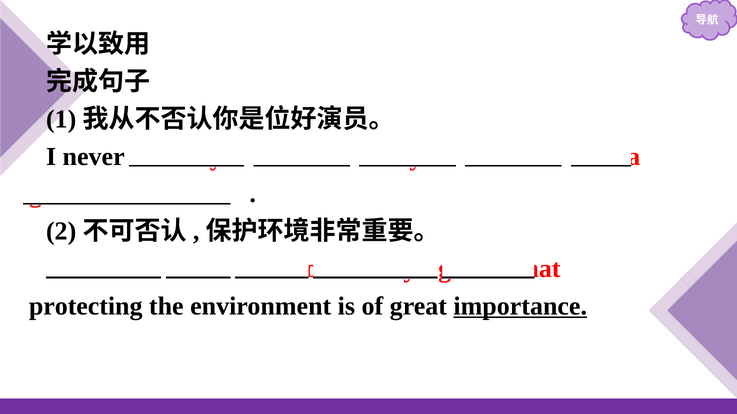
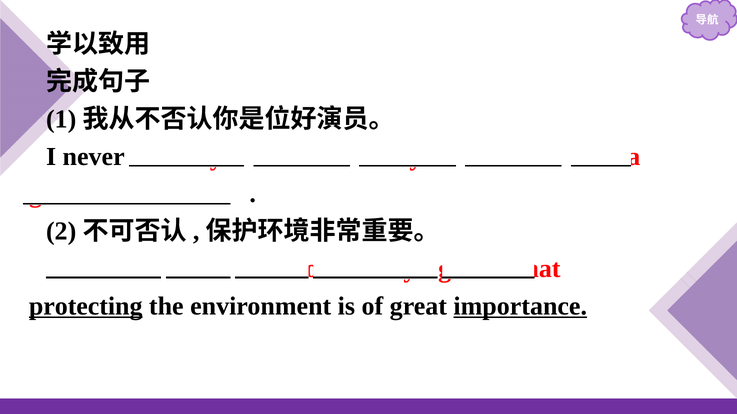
protecting underline: none -> present
